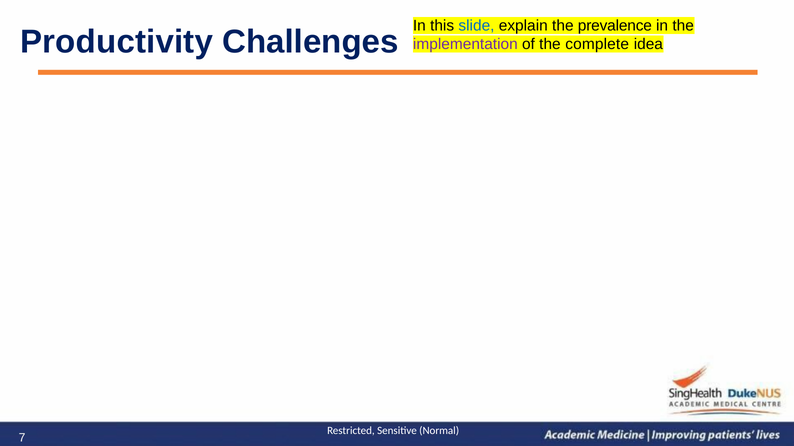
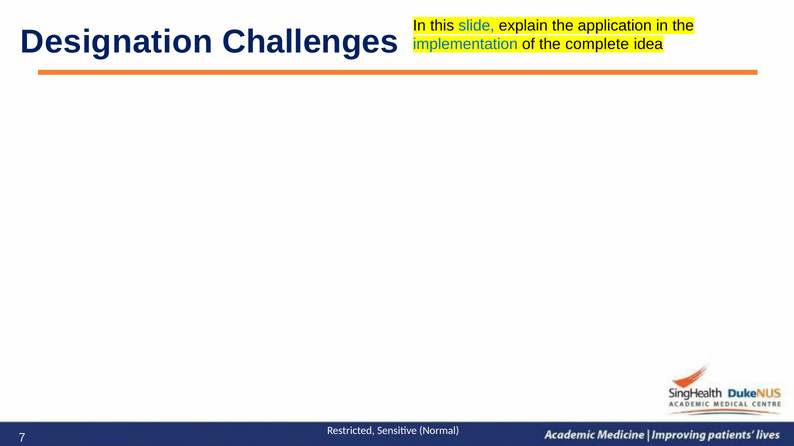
prevalence: prevalence -> application
Productivity: Productivity -> Designation
implementation colour: purple -> blue
